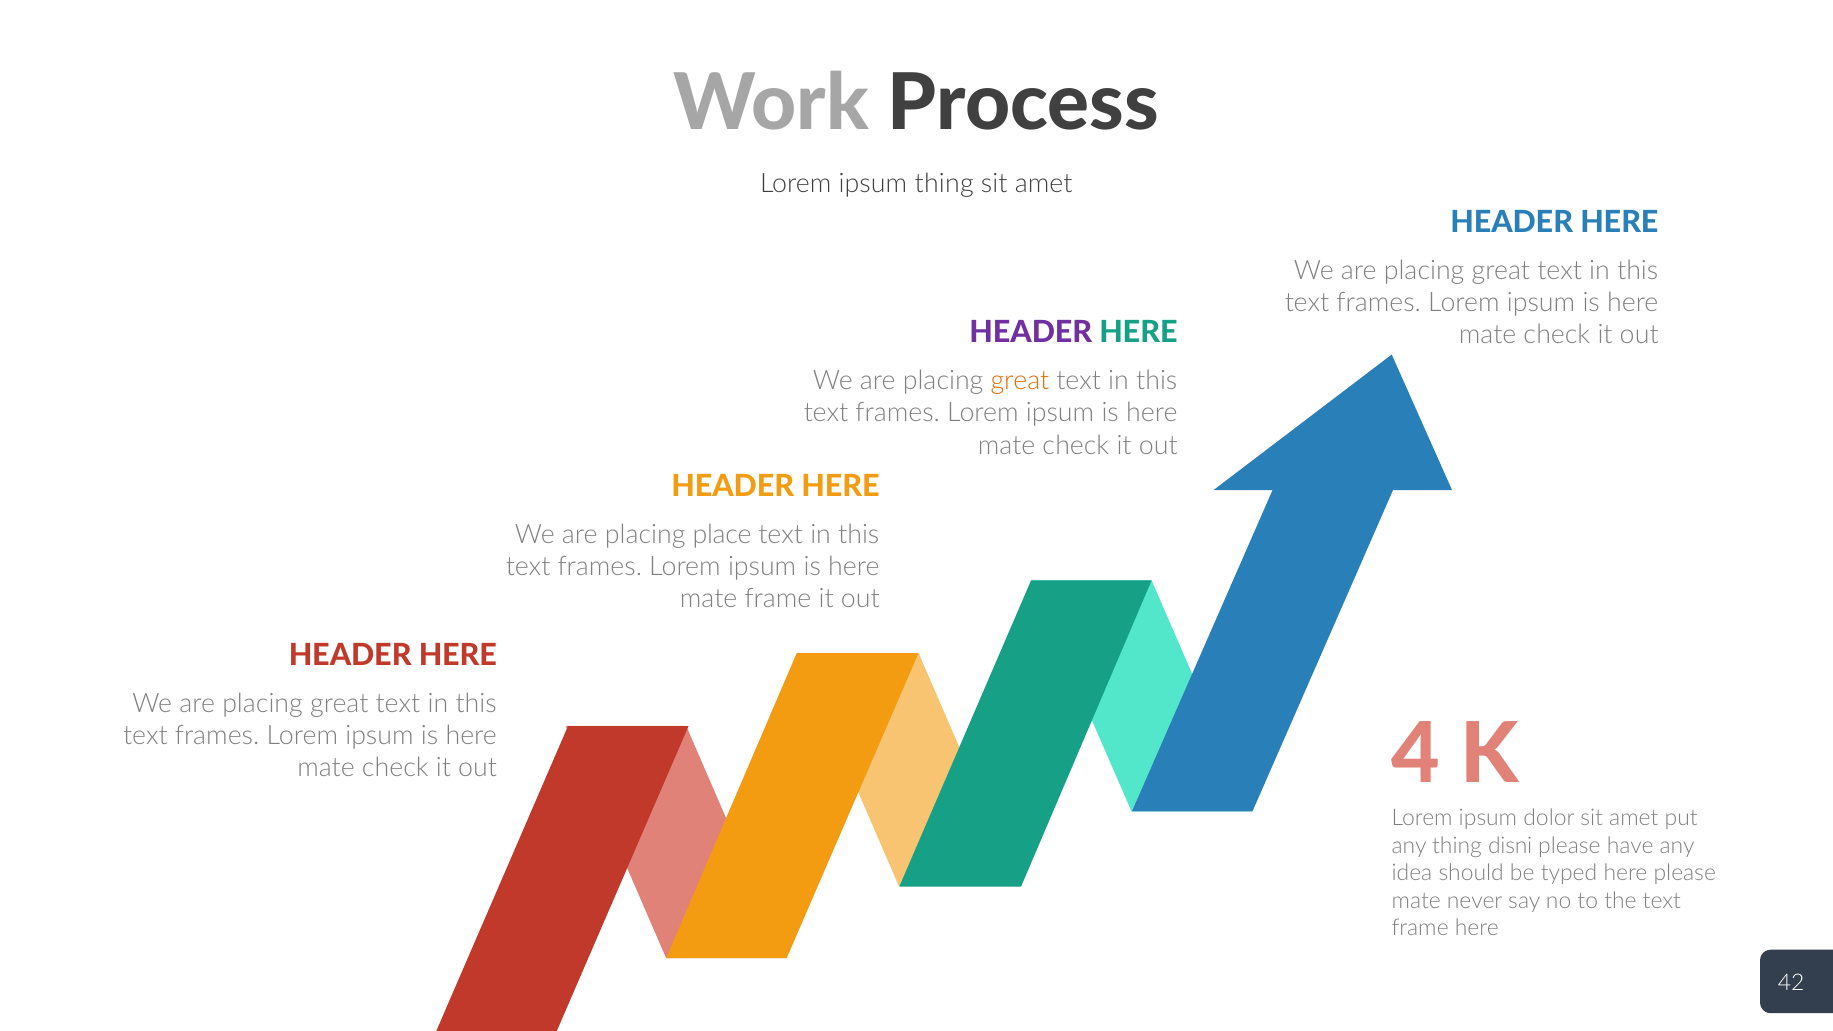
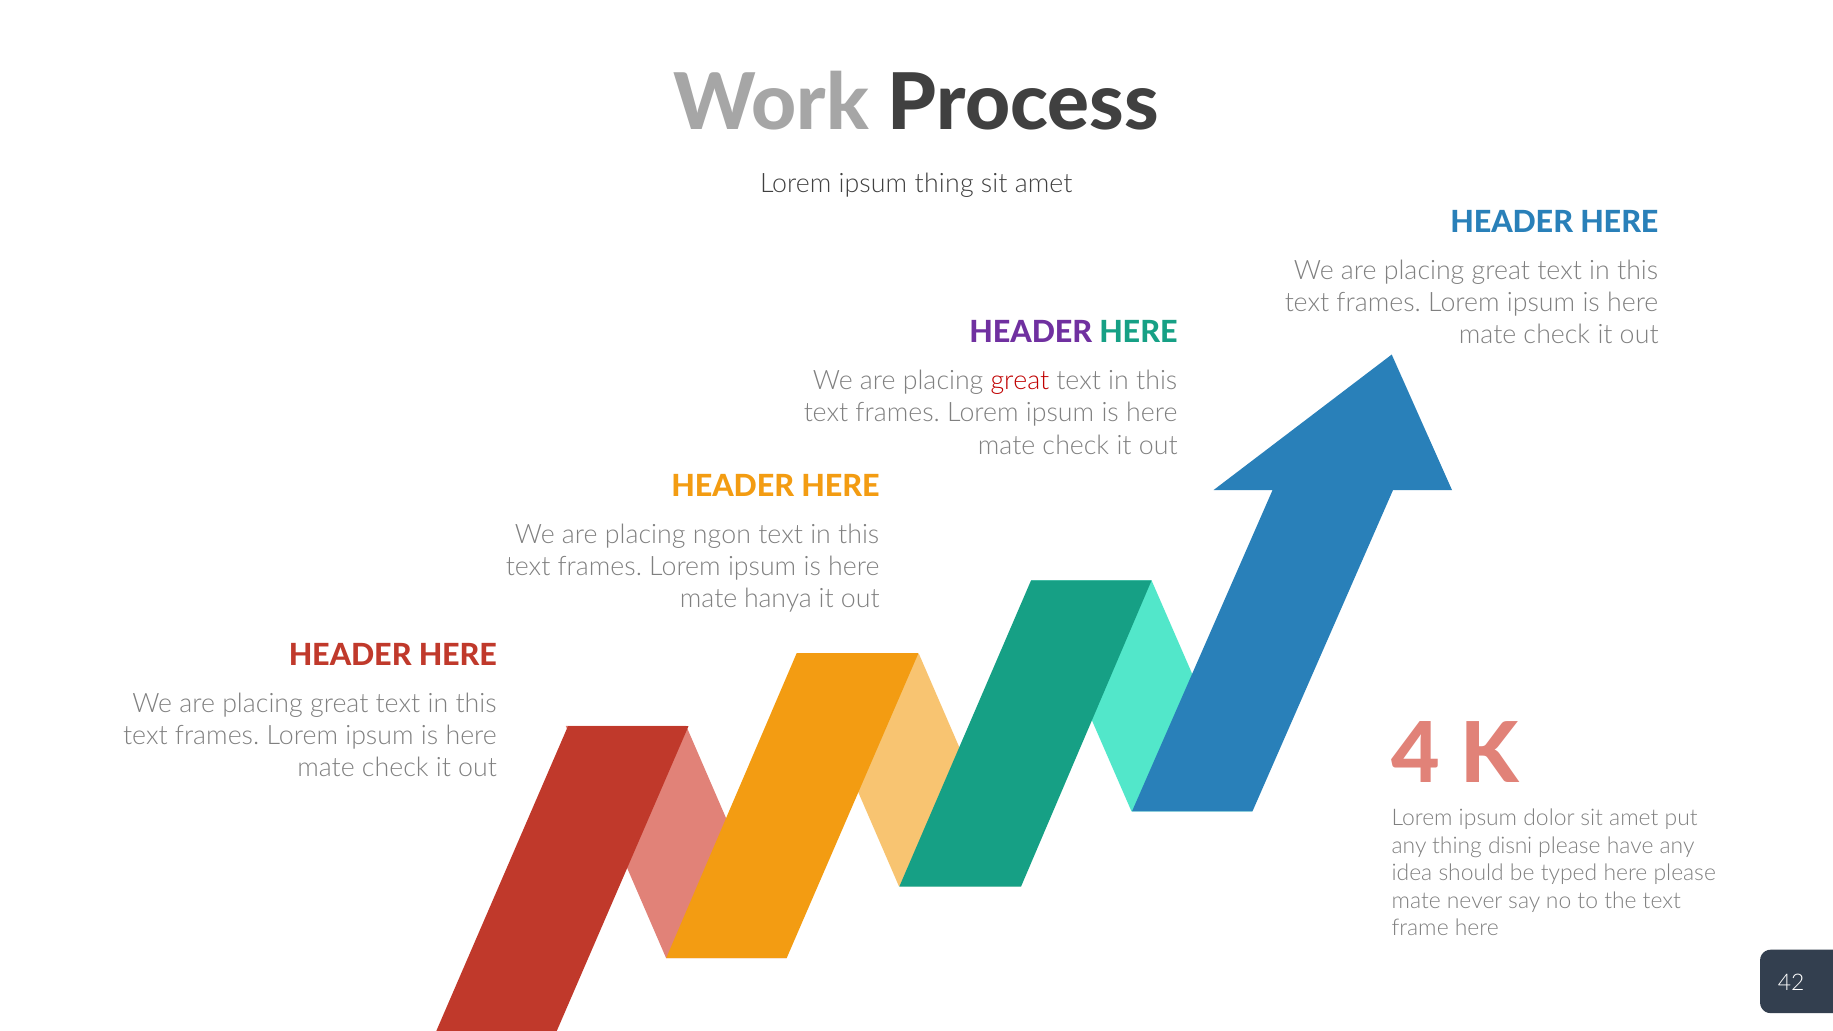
great at (1020, 381) colour: orange -> red
place: place -> ngon
mate frame: frame -> hanya
